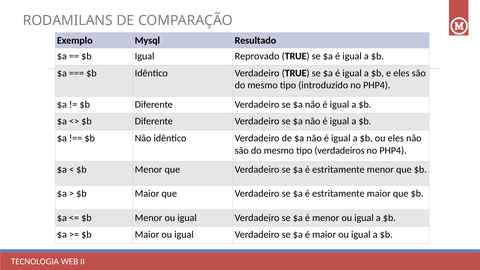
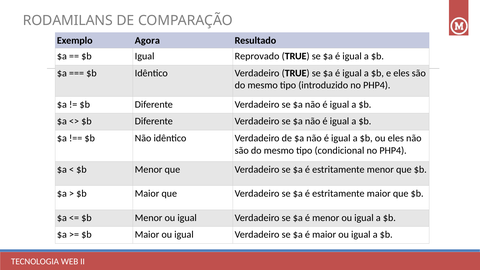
Mysql: Mysql -> Agora
verdadeiros: verdadeiros -> condicional
